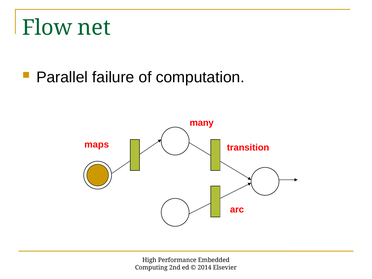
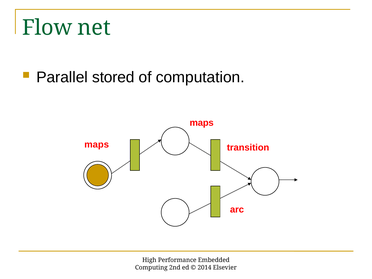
failure: failure -> stored
many at (202, 123): many -> maps
